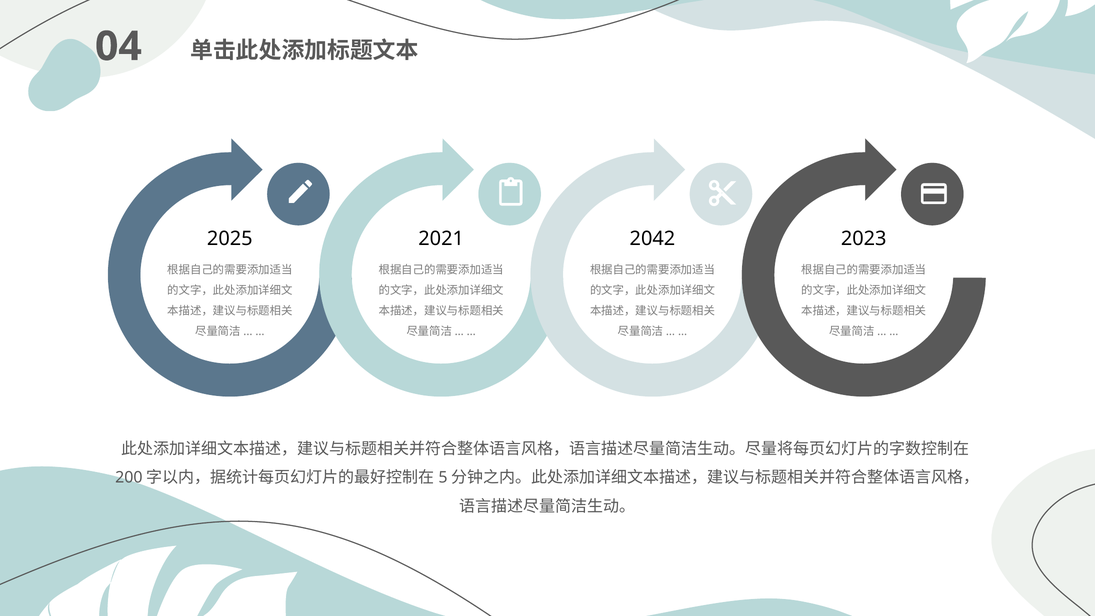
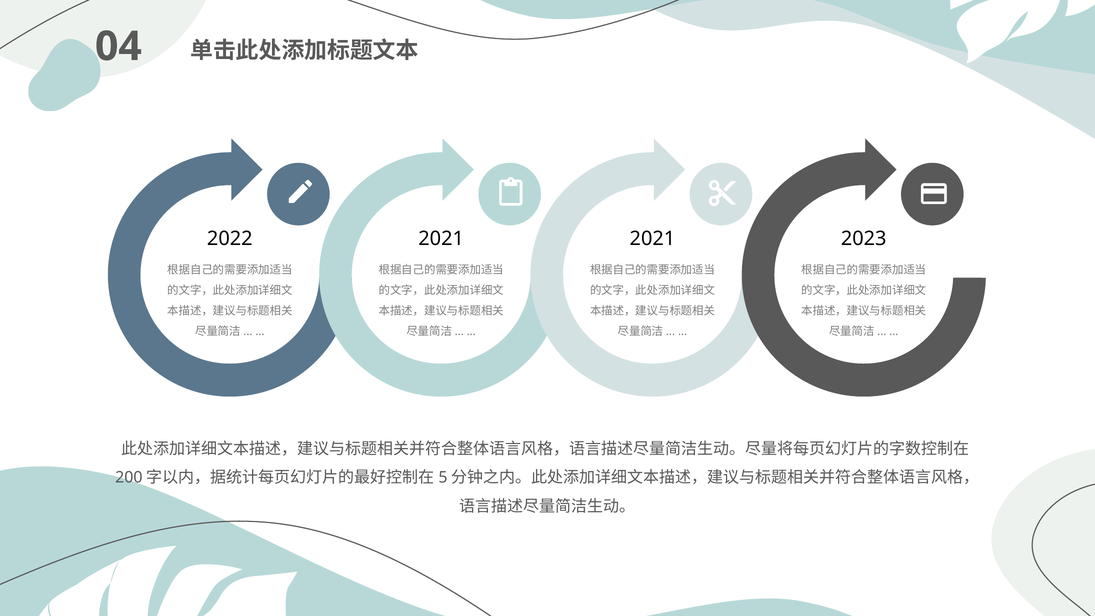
2025: 2025 -> 2022
2021 2042: 2042 -> 2021
